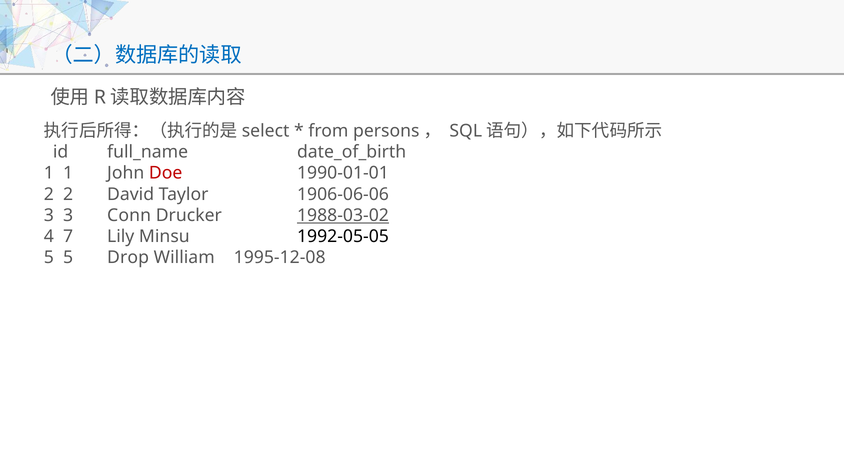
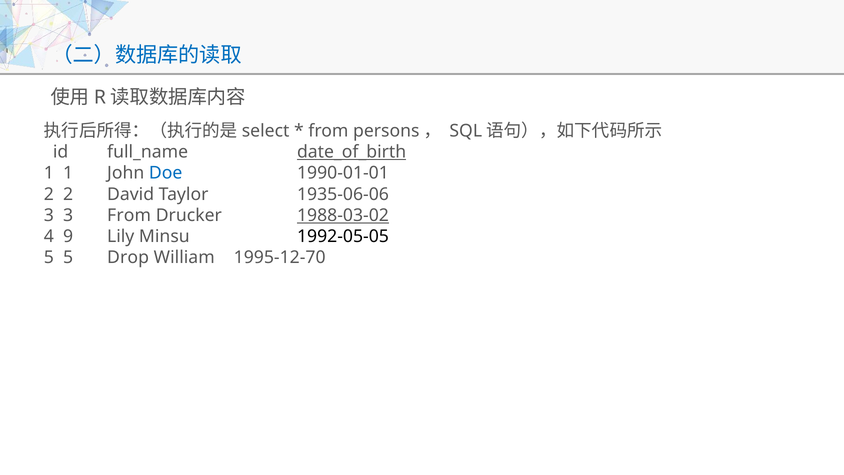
date_of_birth underline: none -> present
Doe colour: red -> blue
1906-06-06: 1906-06-06 -> 1935-06-06
3 Conn: Conn -> From
7: 7 -> 9
1995-12-08: 1995-12-08 -> 1995-12-70
